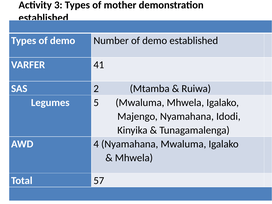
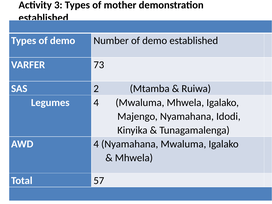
41: 41 -> 73
Legumes 5: 5 -> 4
